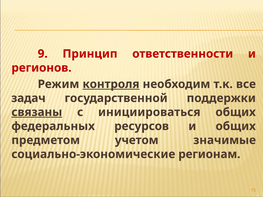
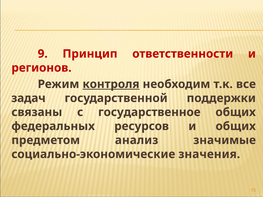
связаны underline: present -> none
инициироваться: инициироваться -> государственное
учетом: учетом -> анализ
регионам: регионам -> значения
